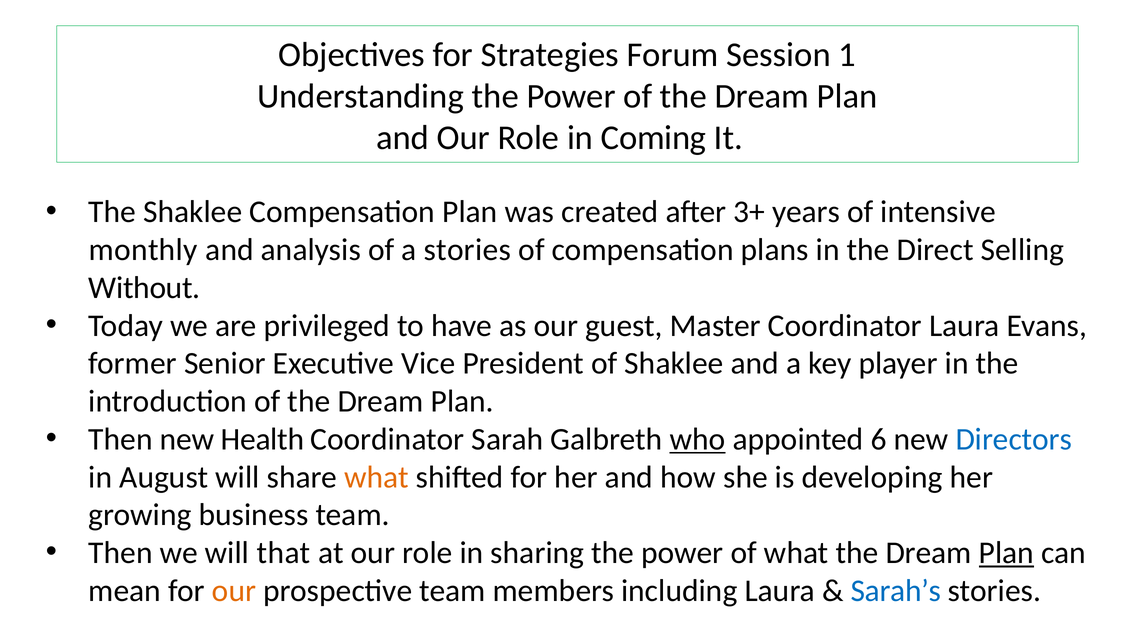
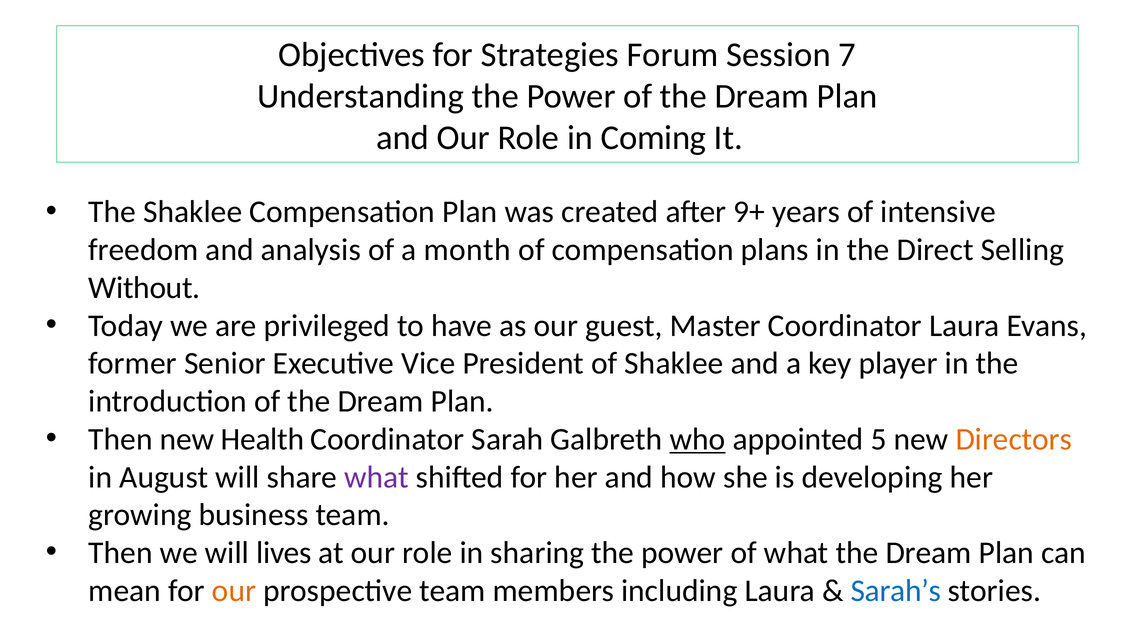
1: 1 -> 7
3+: 3+ -> 9+
monthly: monthly -> freedom
a stories: stories -> month
6: 6 -> 5
Directors colour: blue -> orange
what at (377, 477) colour: orange -> purple
that: that -> lives
Plan at (1006, 552) underline: present -> none
